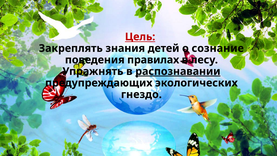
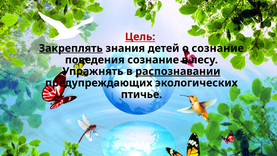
Закреплять underline: none -> present
поведения правилах: правилах -> сознание
гнездо: гнездо -> птичье
